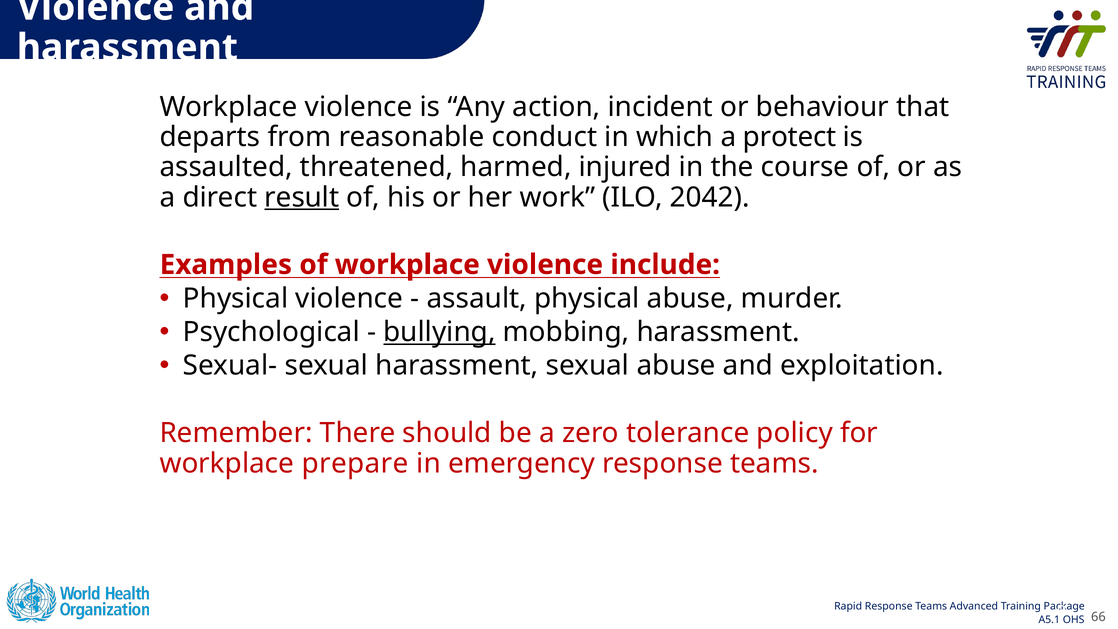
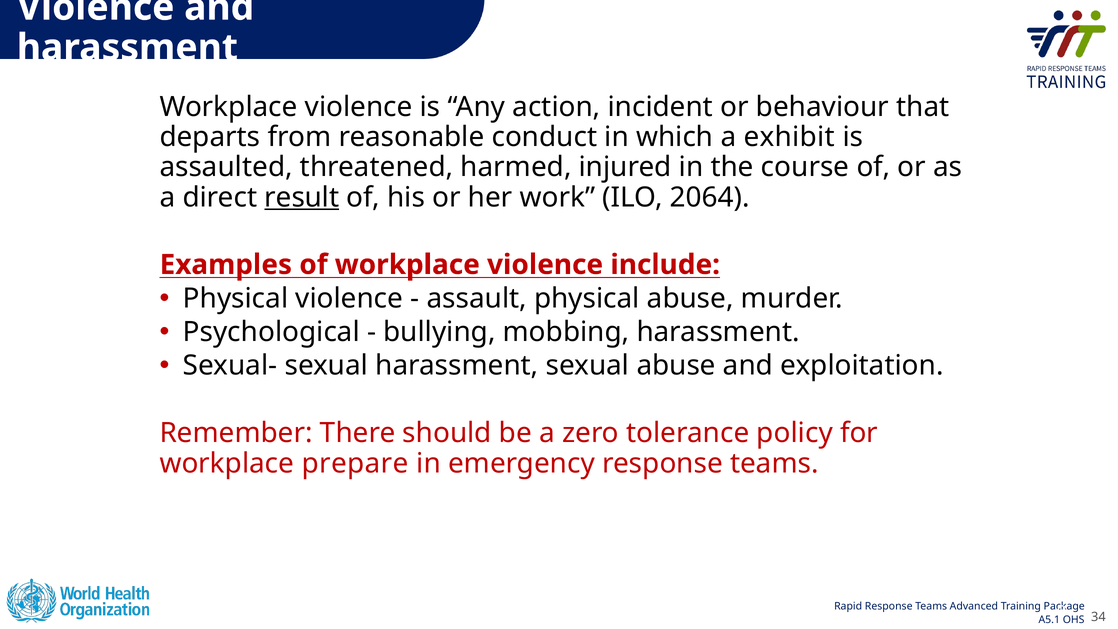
protect: protect -> exhibit
2042: 2042 -> 2064
bullying underline: present -> none
66: 66 -> 34
